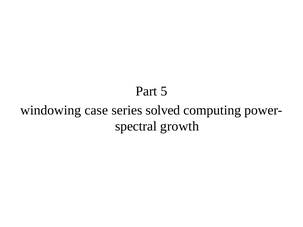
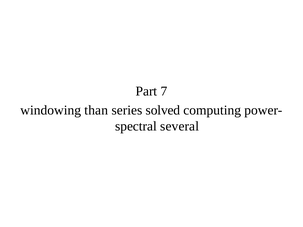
5: 5 -> 7
case: case -> than
growth: growth -> several
